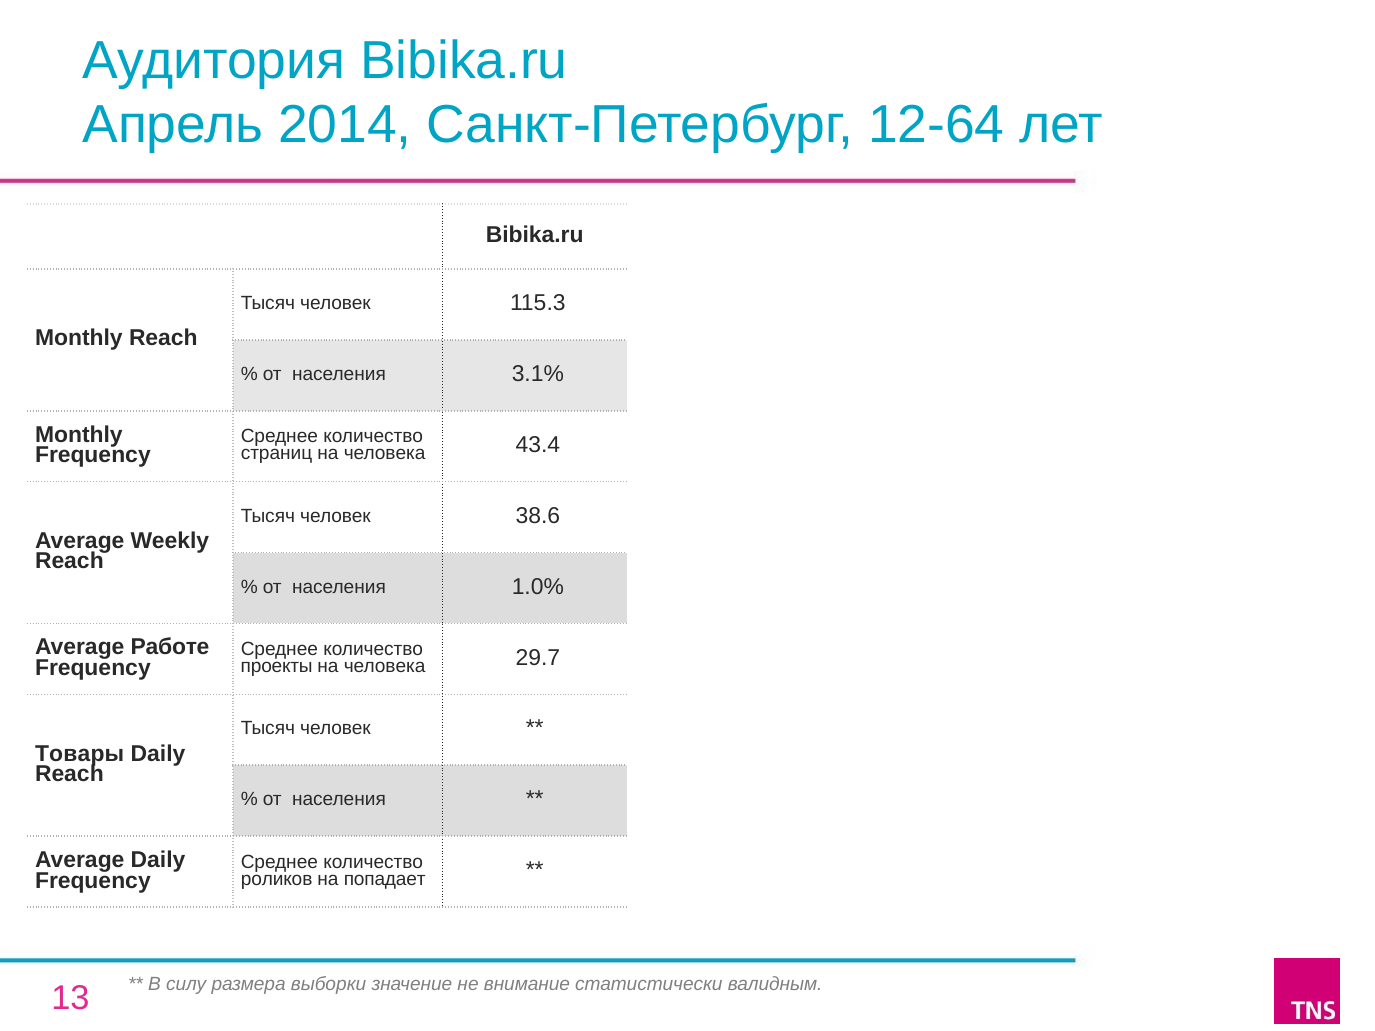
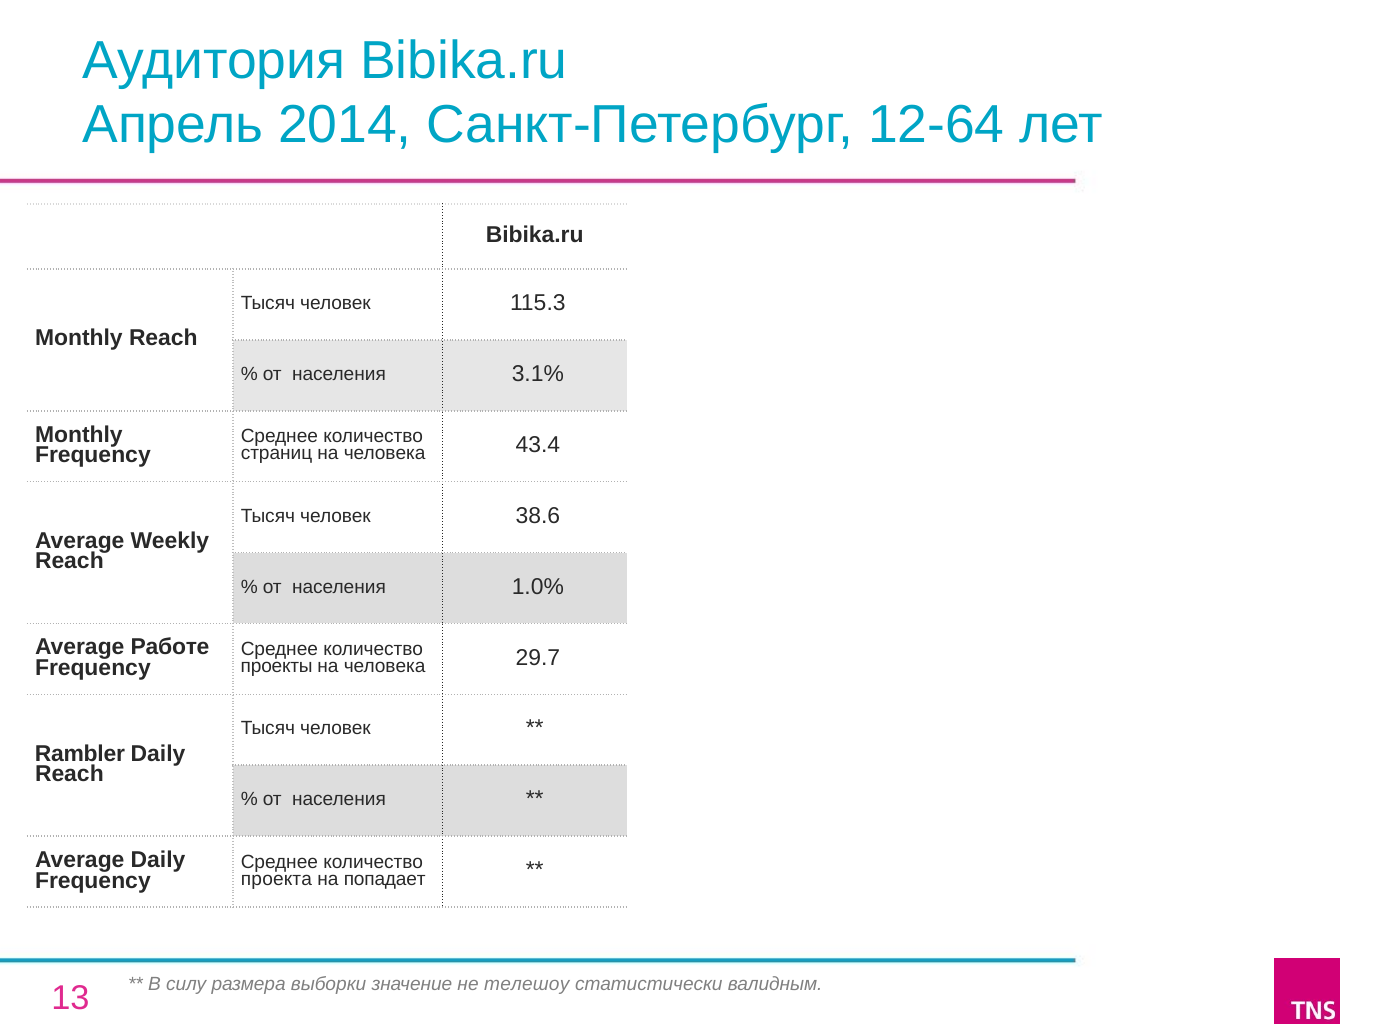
Товары: Товары -> Rambler
роликов: роликов -> проекта
внимание: внимание -> телешоу
